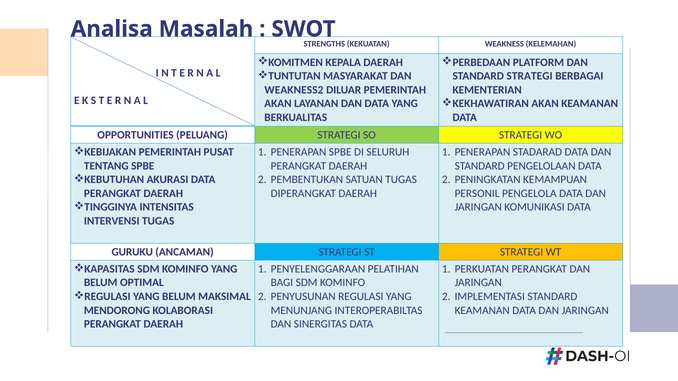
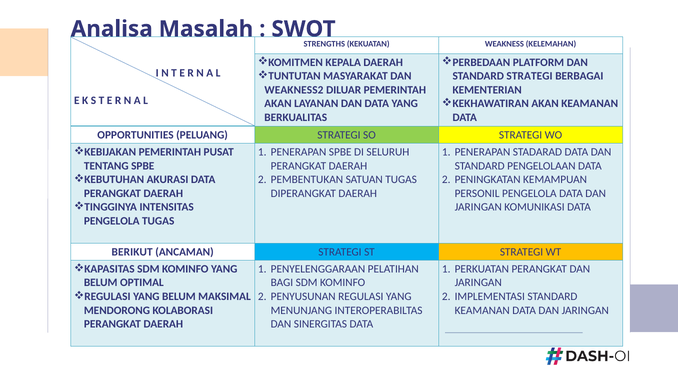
INTERVENSI at (112, 221): INTERVENSI -> PENGELOLA
GURUKU: GURUKU -> BERIKUT
